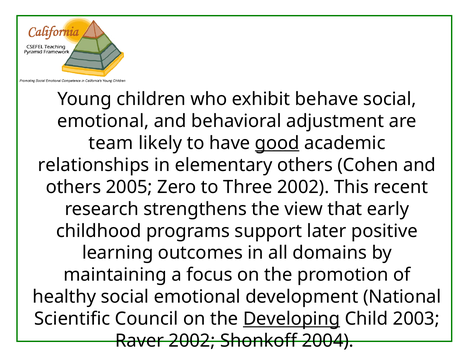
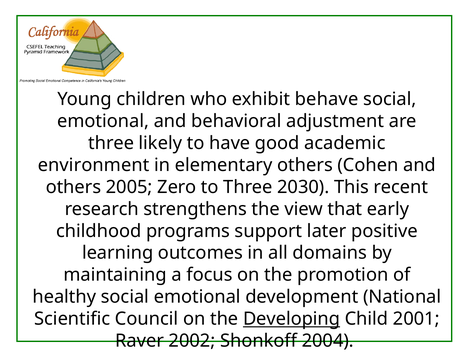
team at (111, 143): team -> three
good underline: present -> none
relationships: relationships -> environment
Three 2002: 2002 -> 2030
2003: 2003 -> 2001
